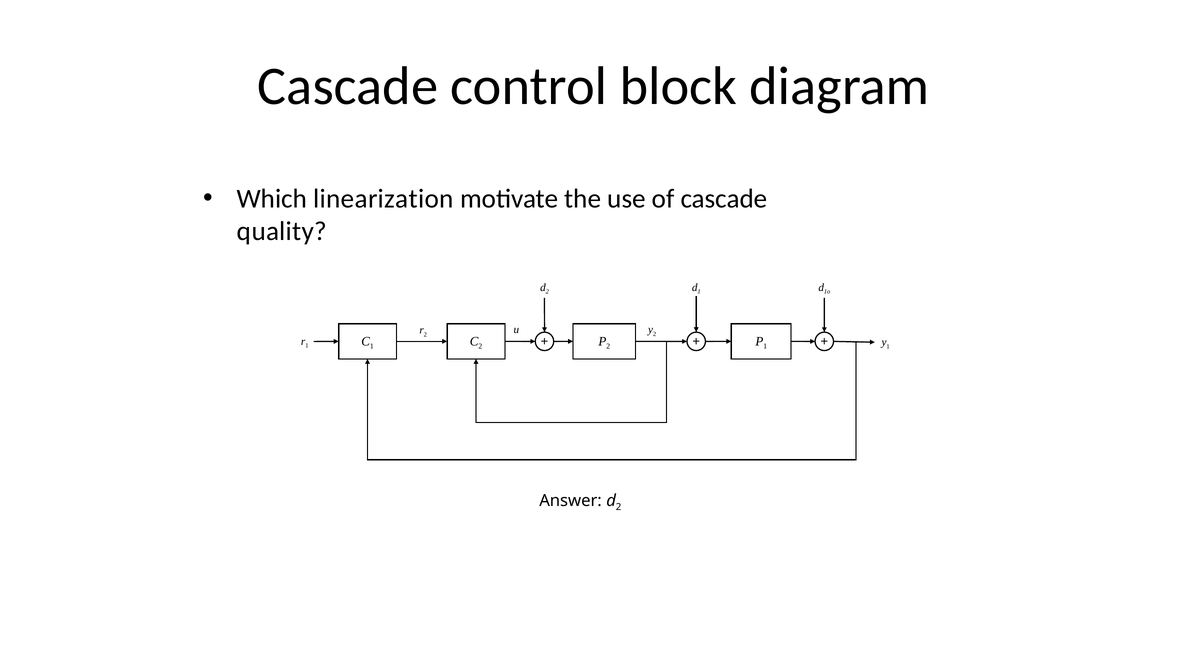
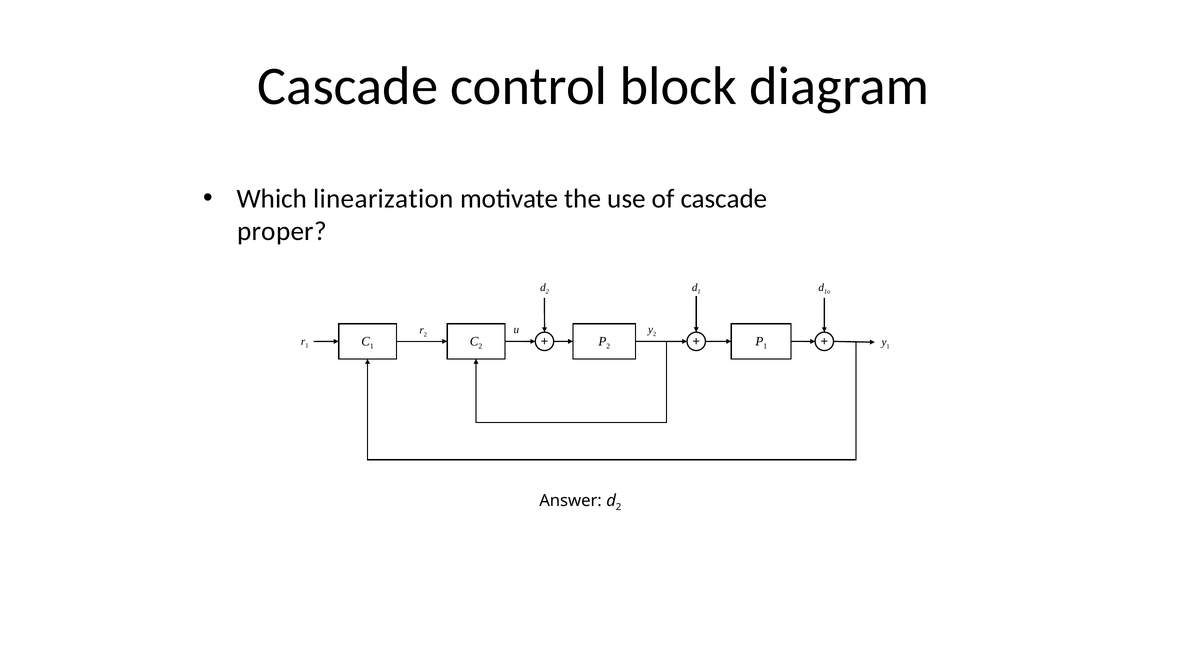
quality: quality -> proper
